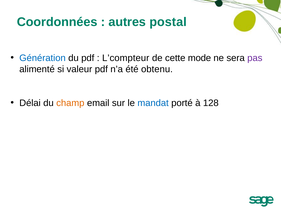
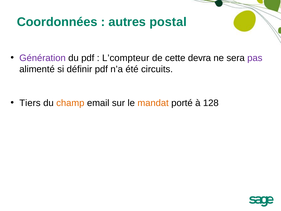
Génération colour: blue -> purple
mode: mode -> devra
valeur: valeur -> définir
obtenu: obtenu -> circuits
Délai: Délai -> Tiers
mandat colour: blue -> orange
